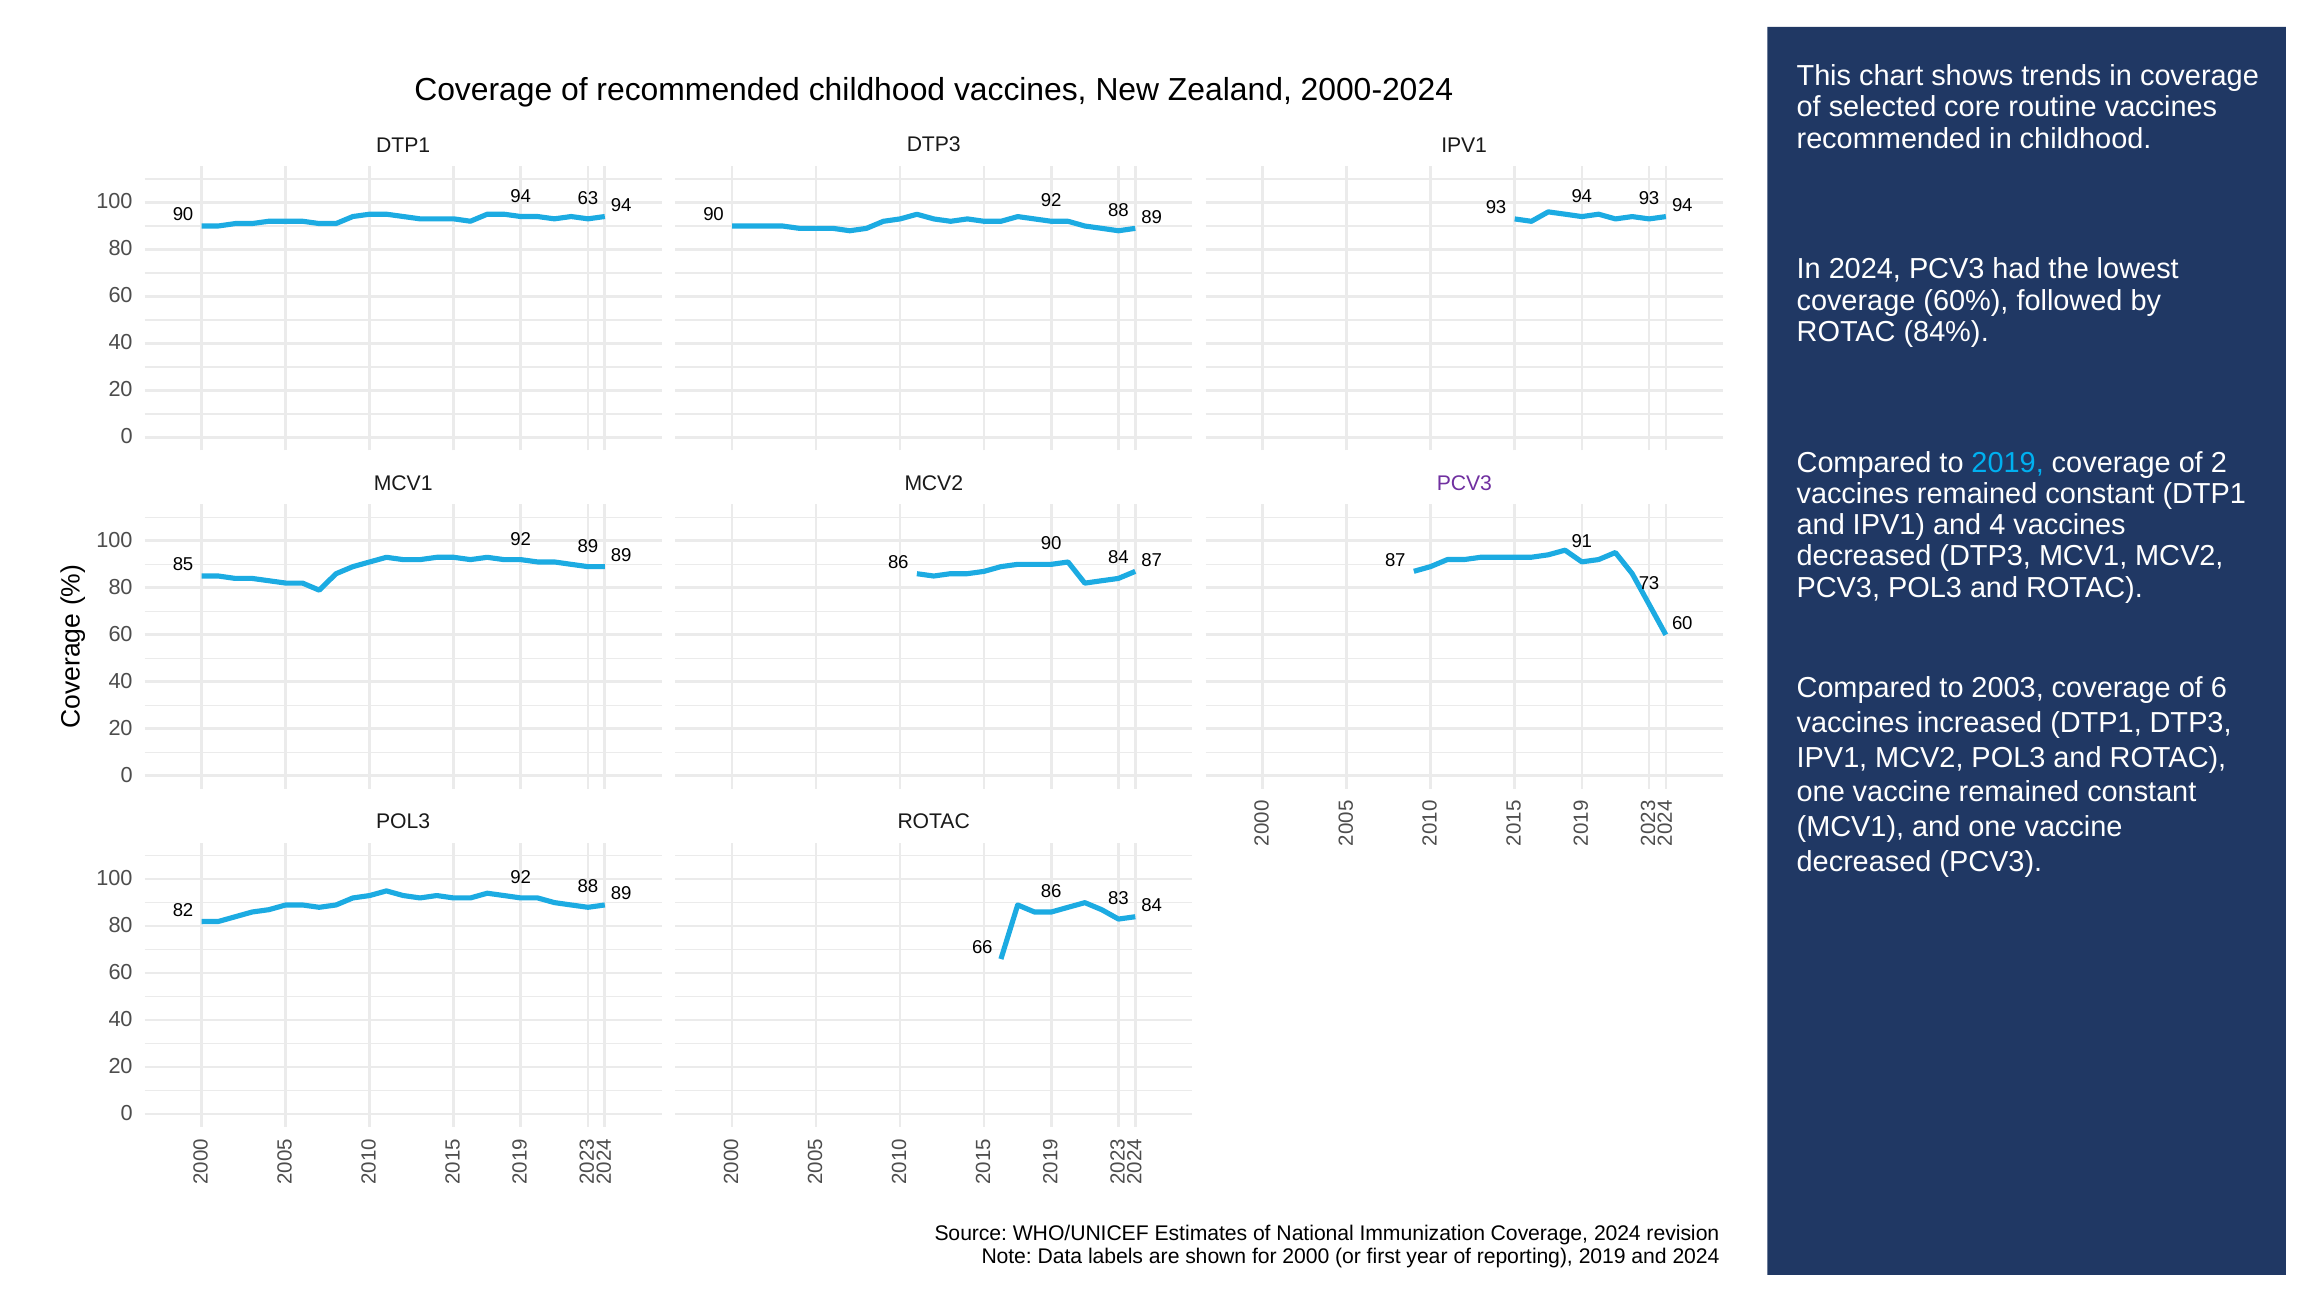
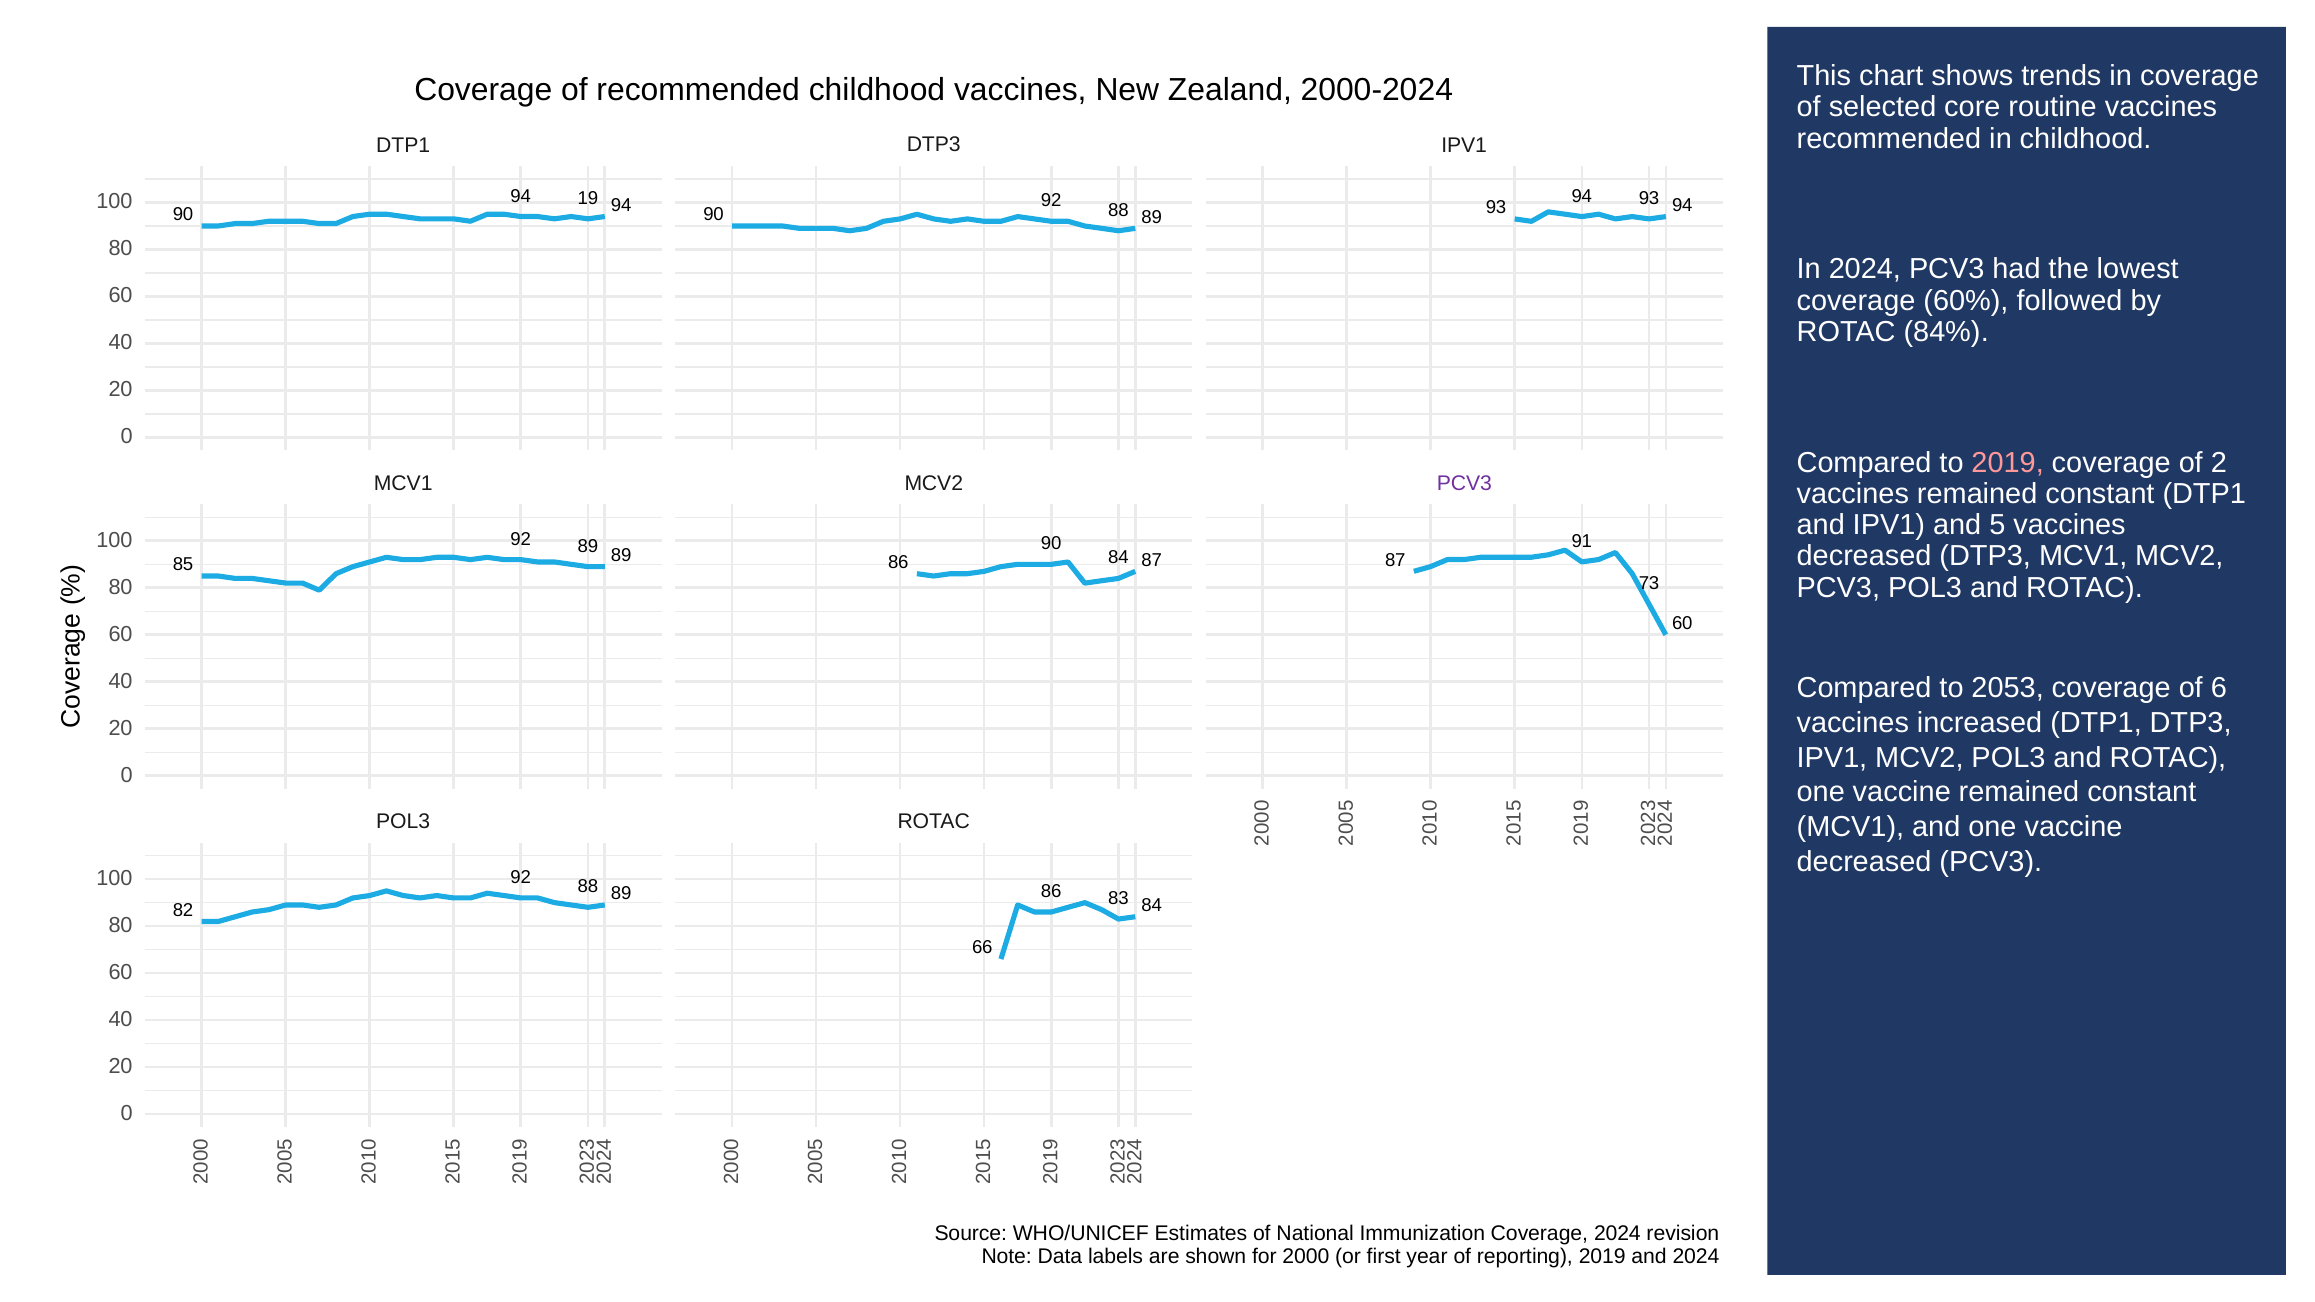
63: 63 -> 19
2019 at (2008, 463) colour: light blue -> pink
and 4: 4 -> 5
2003: 2003 -> 2053
